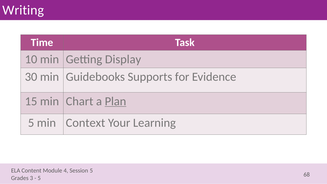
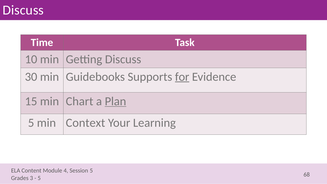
Writing at (23, 10): Writing -> Discuss
Getting Display: Display -> Discuss
for underline: none -> present
